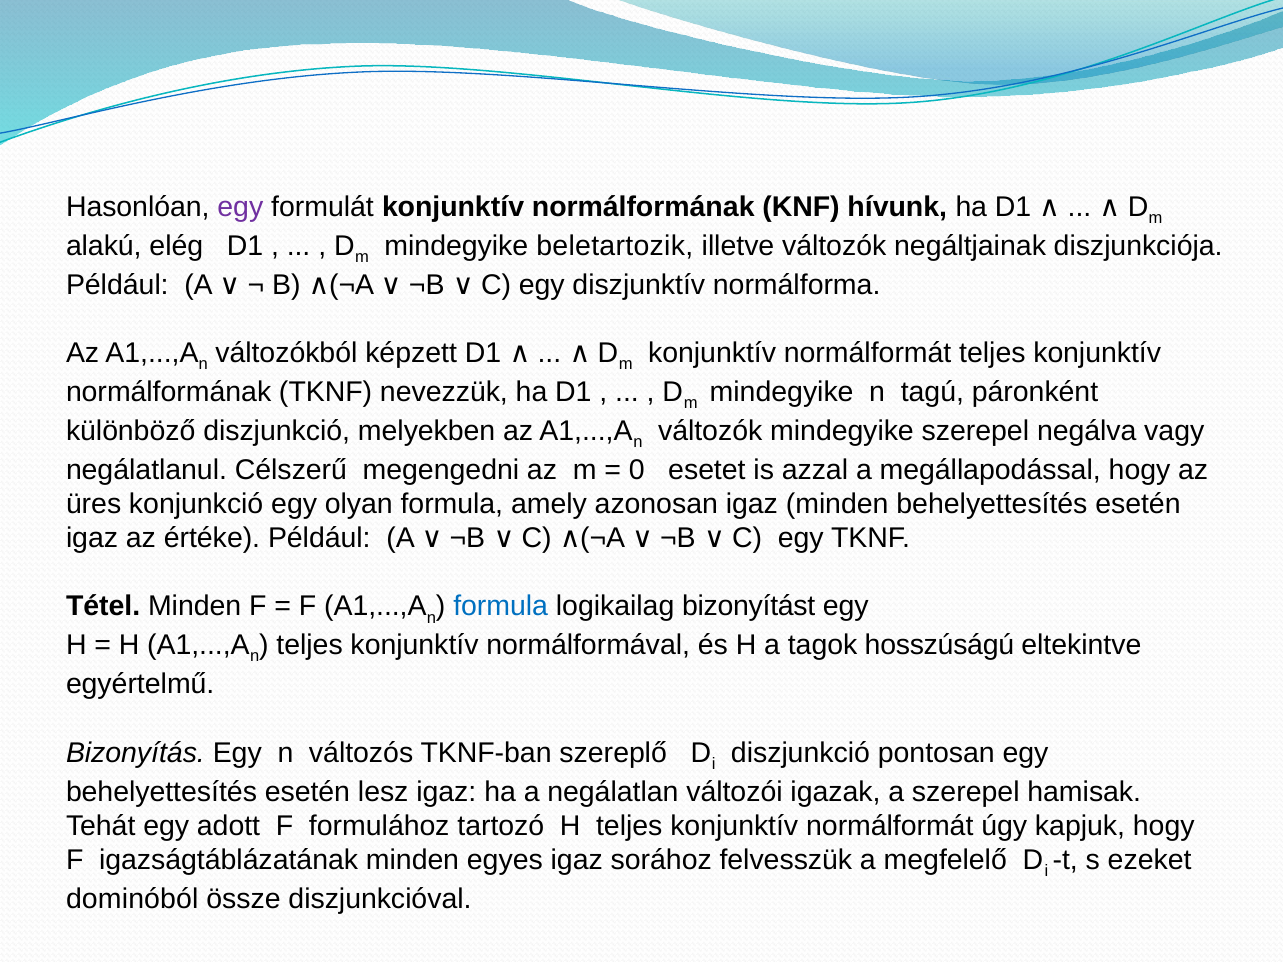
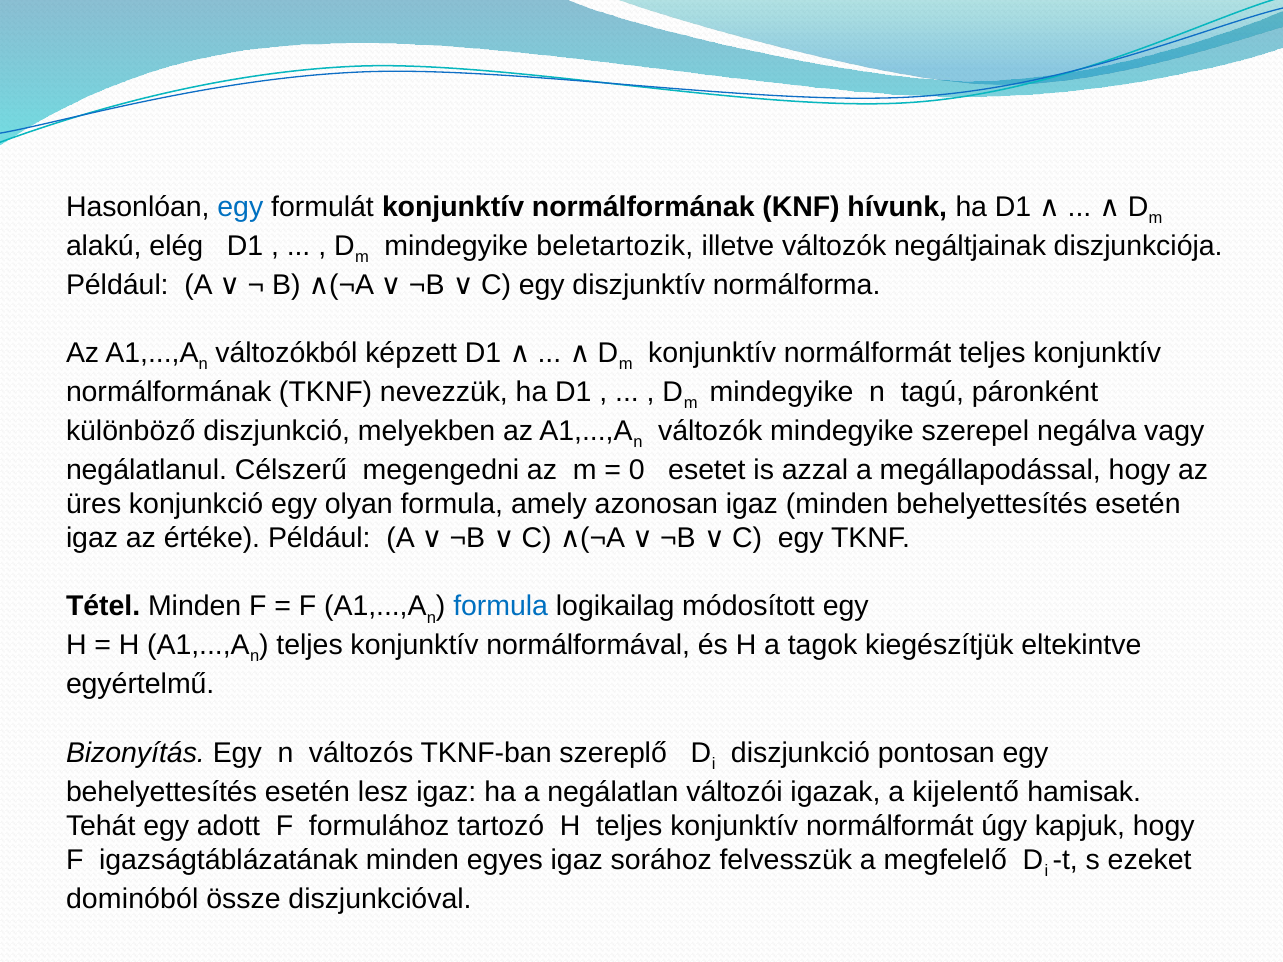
egy at (240, 207) colour: purple -> blue
bizonyítást: bizonyítást -> módosított
hosszúságú: hosszúságú -> kiegészítjük
a szerepel: szerepel -> kijelentő
